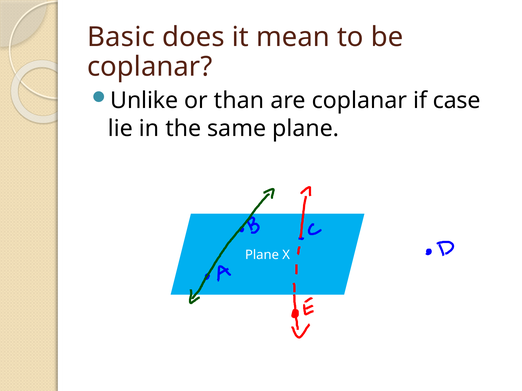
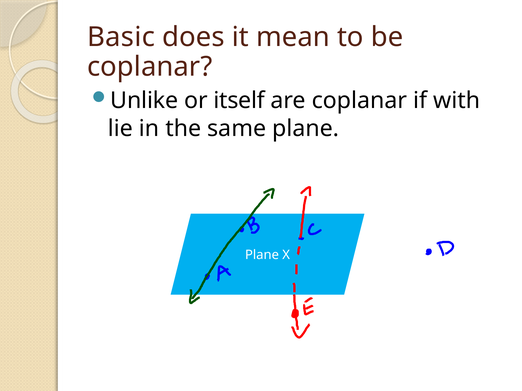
than: than -> itself
case: case -> with
